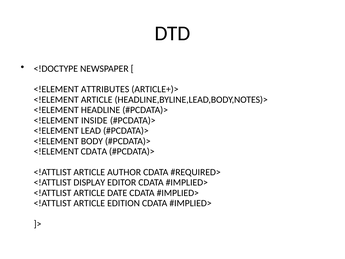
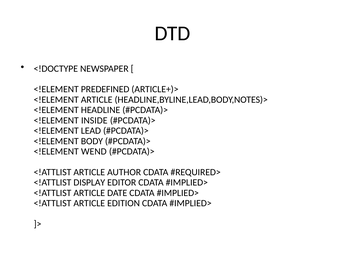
ATTRIBUTES: ATTRIBUTES -> PREDEFINED
<!ELEMENT CDATA: CDATA -> WEND
